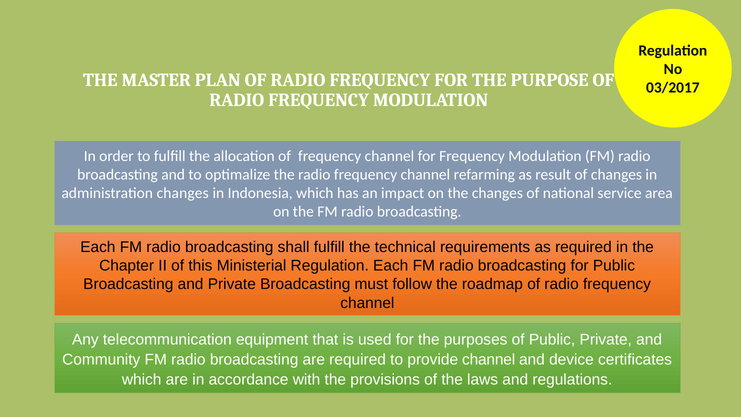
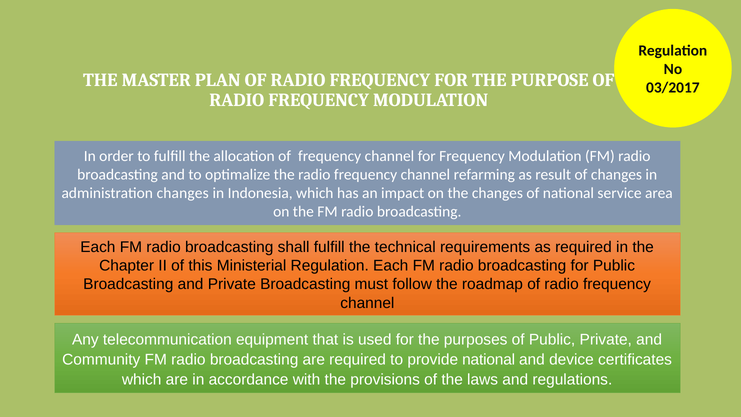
provide channel: channel -> national
